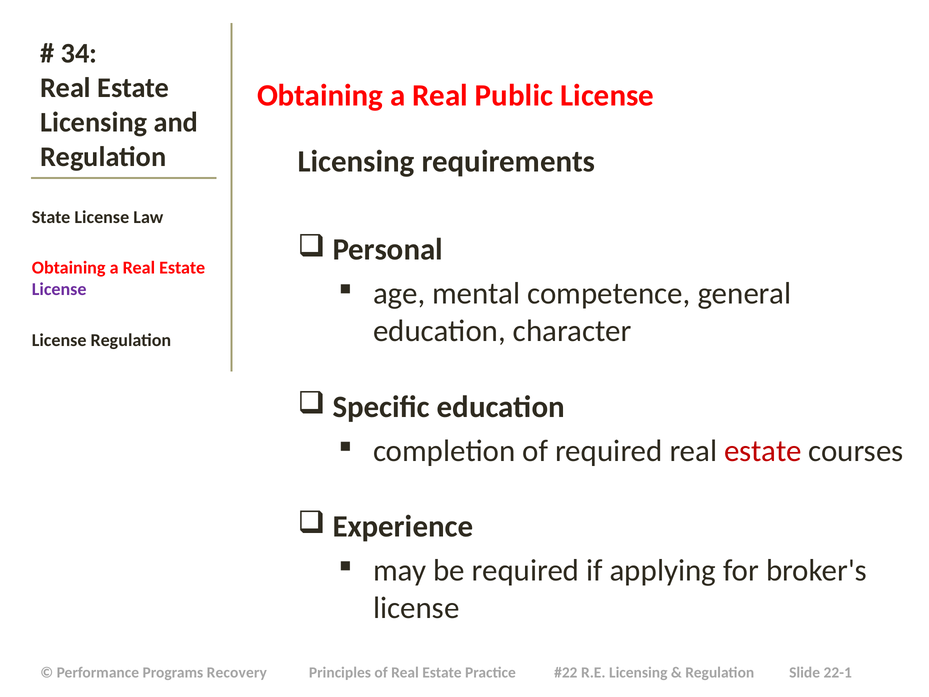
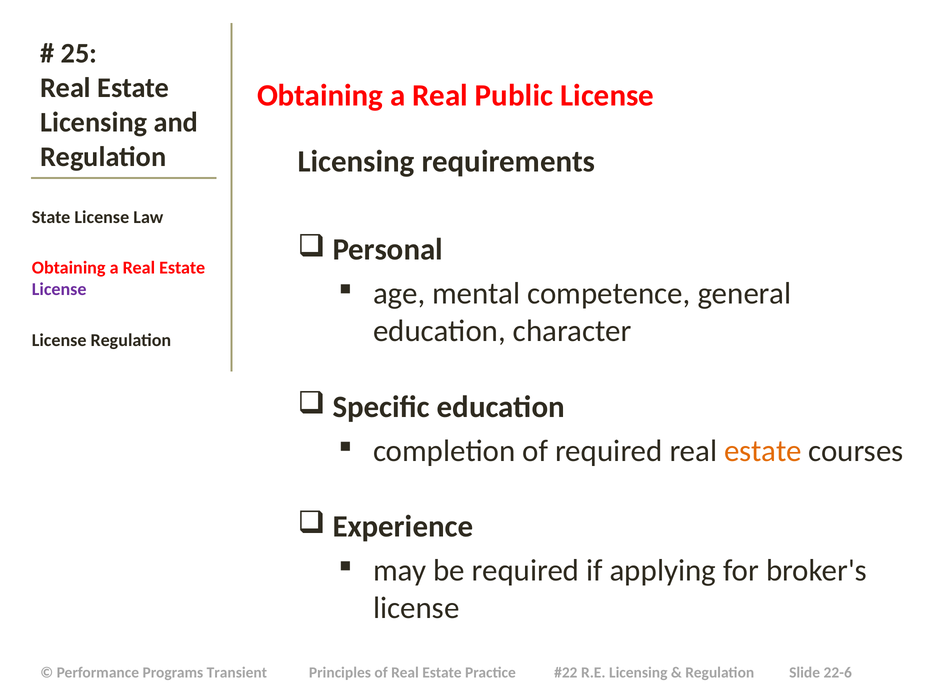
34: 34 -> 25
estate at (763, 451) colour: red -> orange
Recovery: Recovery -> Transient
22-1: 22-1 -> 22-6
